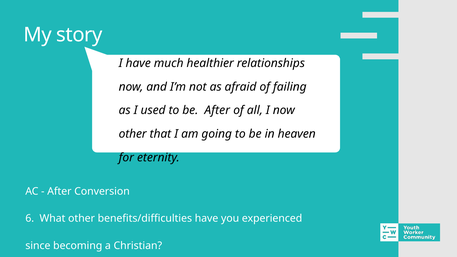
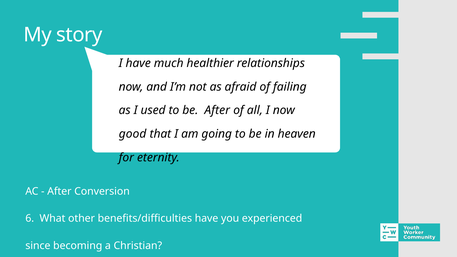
other at (133, 134): other -> good
